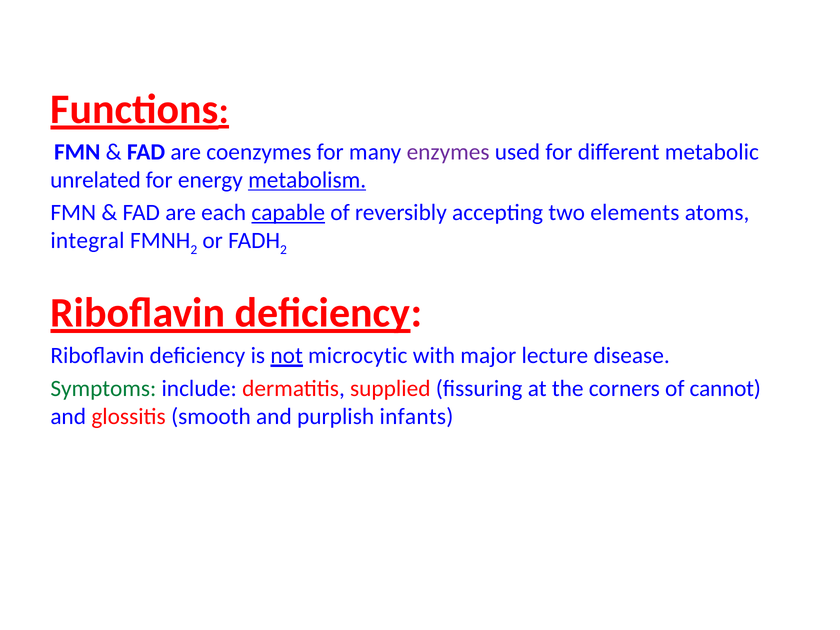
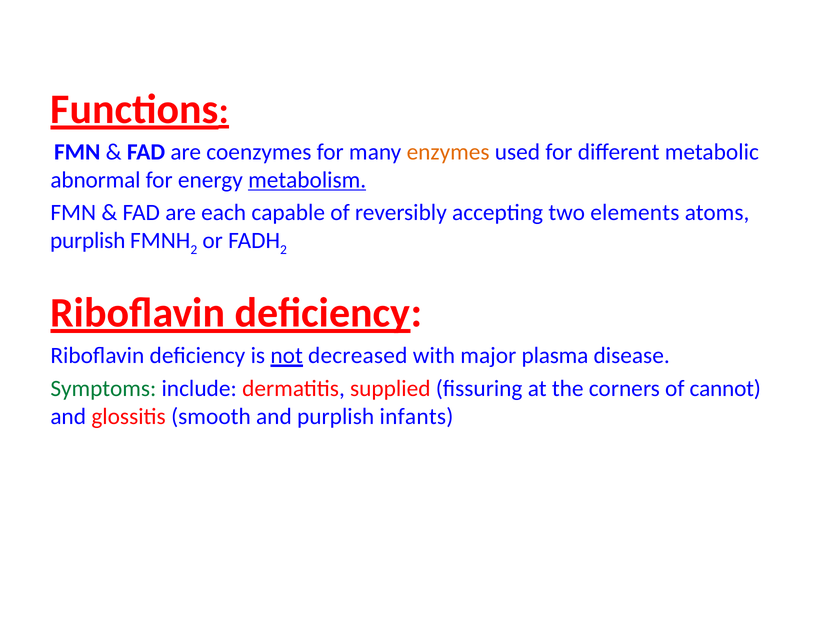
enzymes colour: purple -> orange
unrelated: unrelated -> abnormal
capable underline: present -> none
integral at (87, 241): integral -> purplish
microcytic: microcytic -> decreased
lecture: lecture -> plasma
